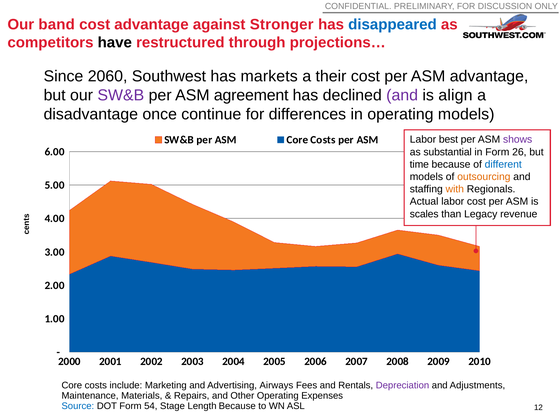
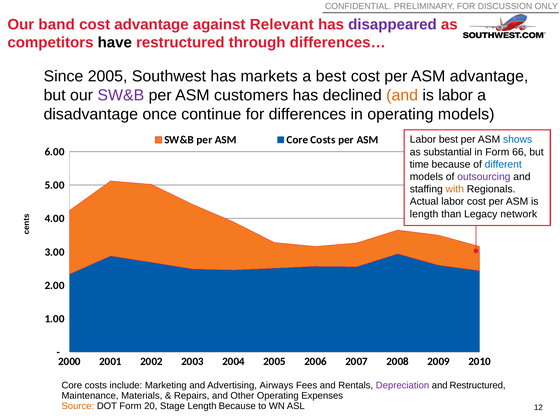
Stronger: Stronger -> Relevant
disappeared colour: blue -> purple
projections…: projections… -> differences…
Since 2060: 2060 -> 2005
a their: their -> best
agreement: agreement -> customers
and at (402, 95) colour: purple -> orange
is align: align -> labor
shows colour: purple -> blue
26: 26 -> 66
outsourcing colour: orange -> purple
scales at (424, 214): scales -> length
revenue: revenue -> network
and Adjustments: Adjustments -> Restructured
Source colour: blue -> orange
54: 54 -> 20
